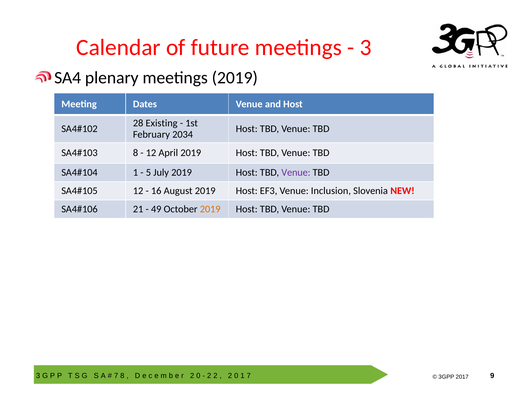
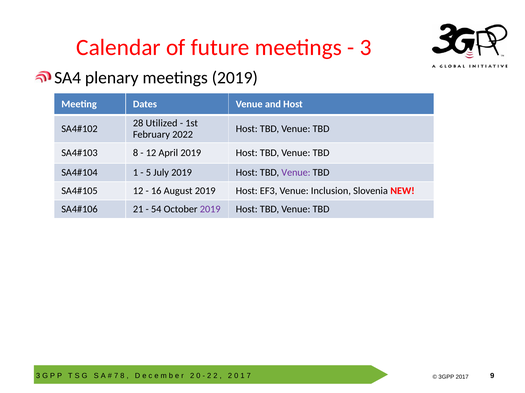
Existing: Existing -> Utilized
2034: 2034 -> 2022
49: 49 -> 54
2019 at (210, 210) colour: orange -> purple
